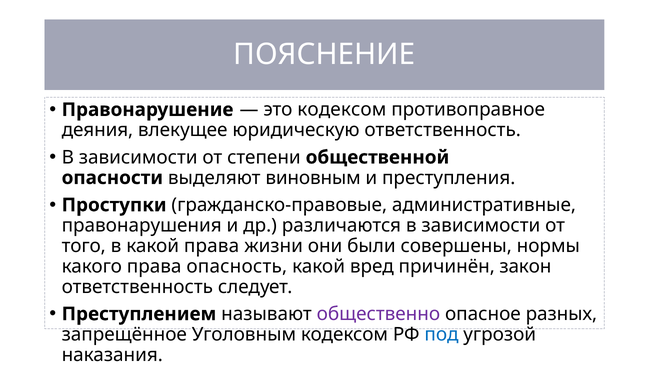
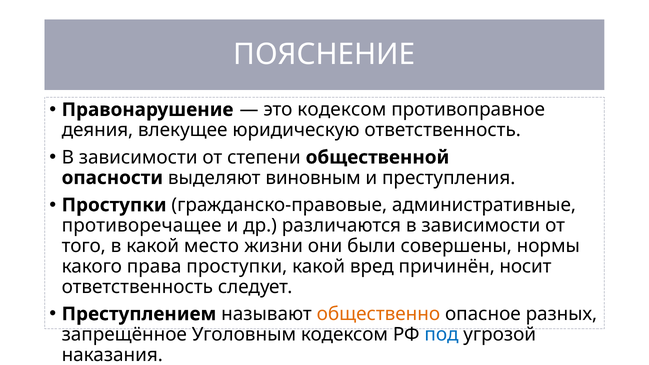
правонарушения: правонарушения -> противоречащее
какой права: права -> место
права опасность: опасность -> проступки
закон: закон -> носит
общественно colour: purple -> orange
